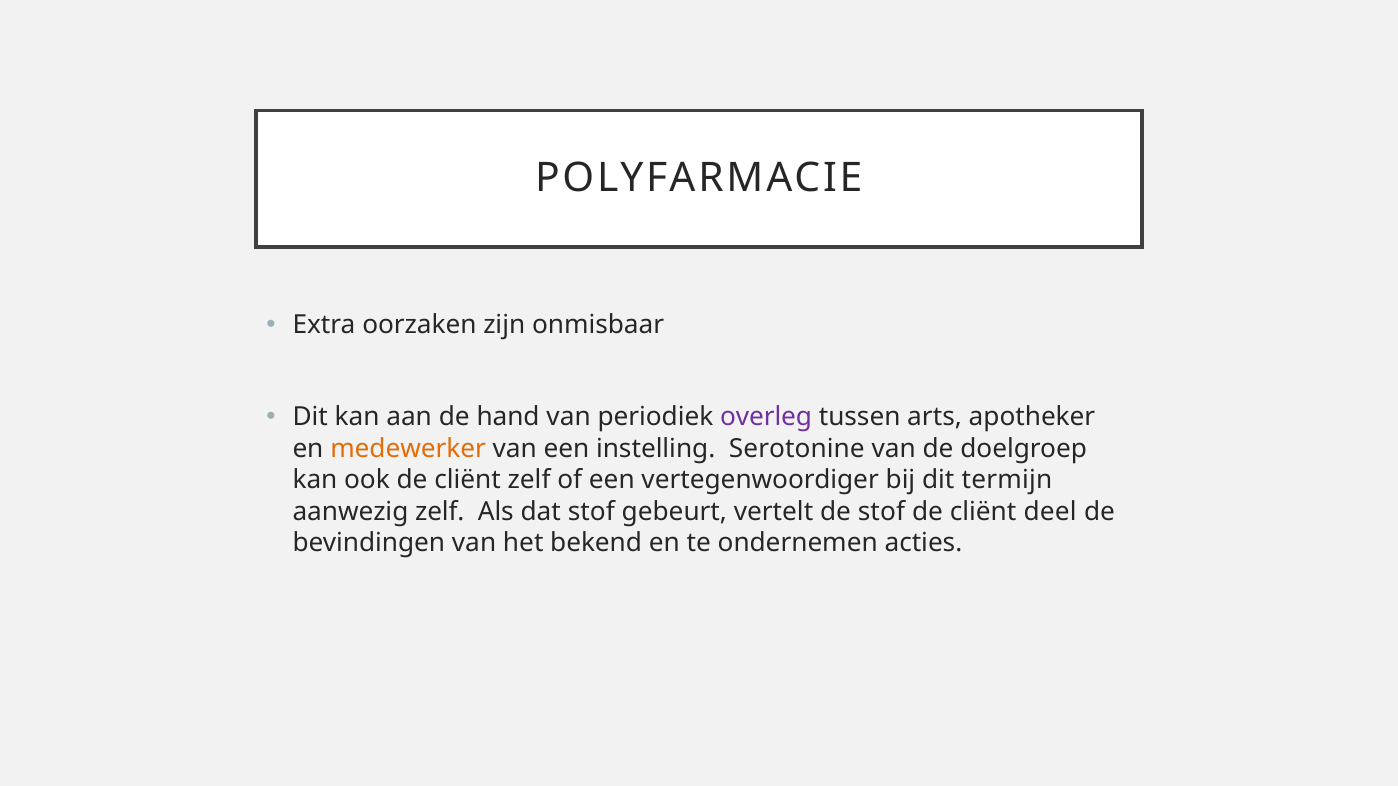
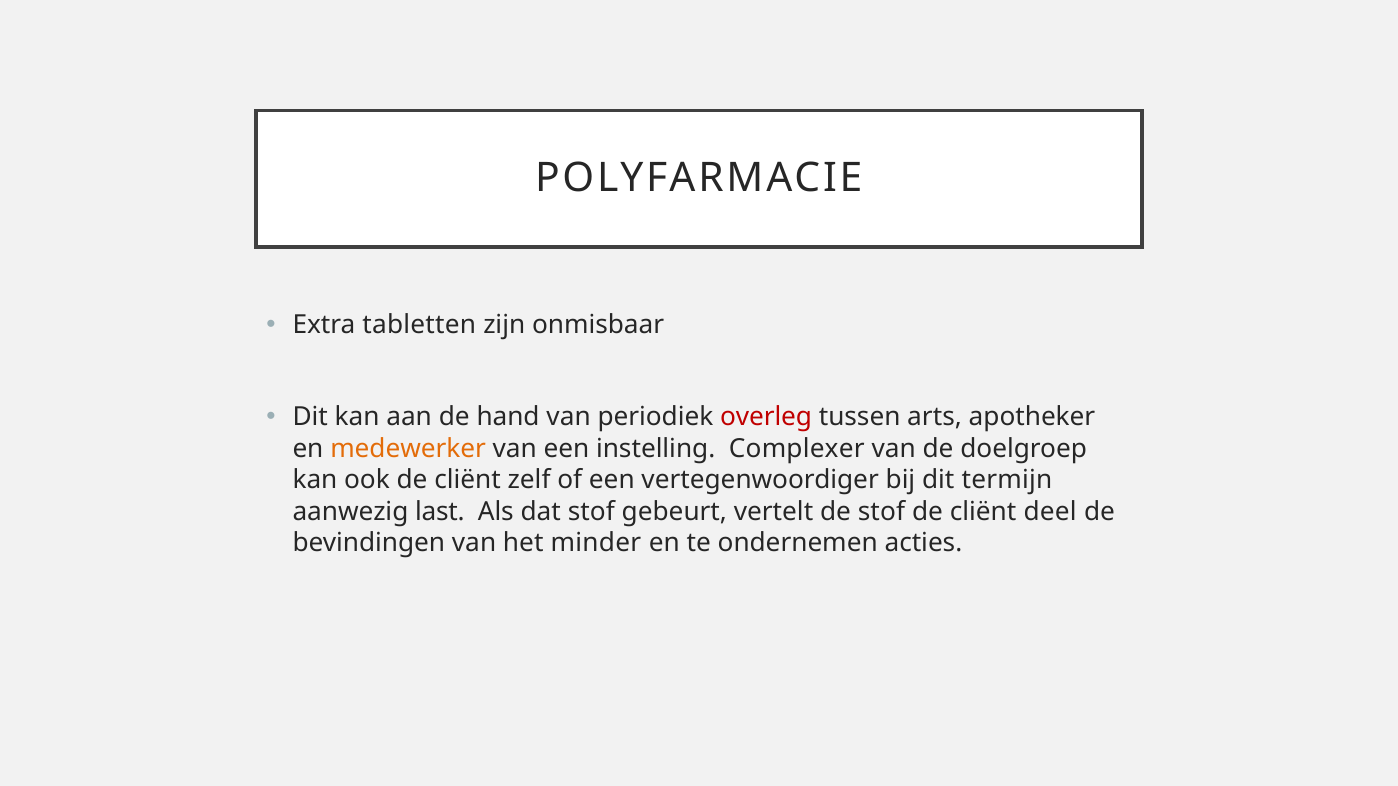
oorzaken: oorzaken -> tabletten
overleg colour: purple -> red
Serotonine: Serotonine -> Complexer
aanwezig zelf: zelf -> last
bekend: bekend -> minder
